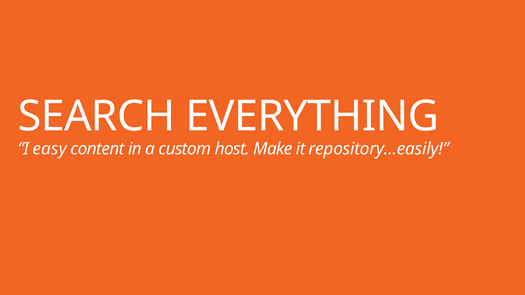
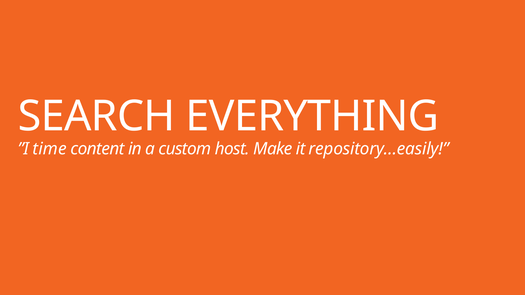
easy: easy -> time
